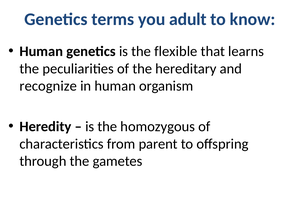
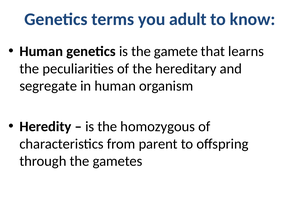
flexible: flexible -> gamete
recognize: recognize -> segregate
